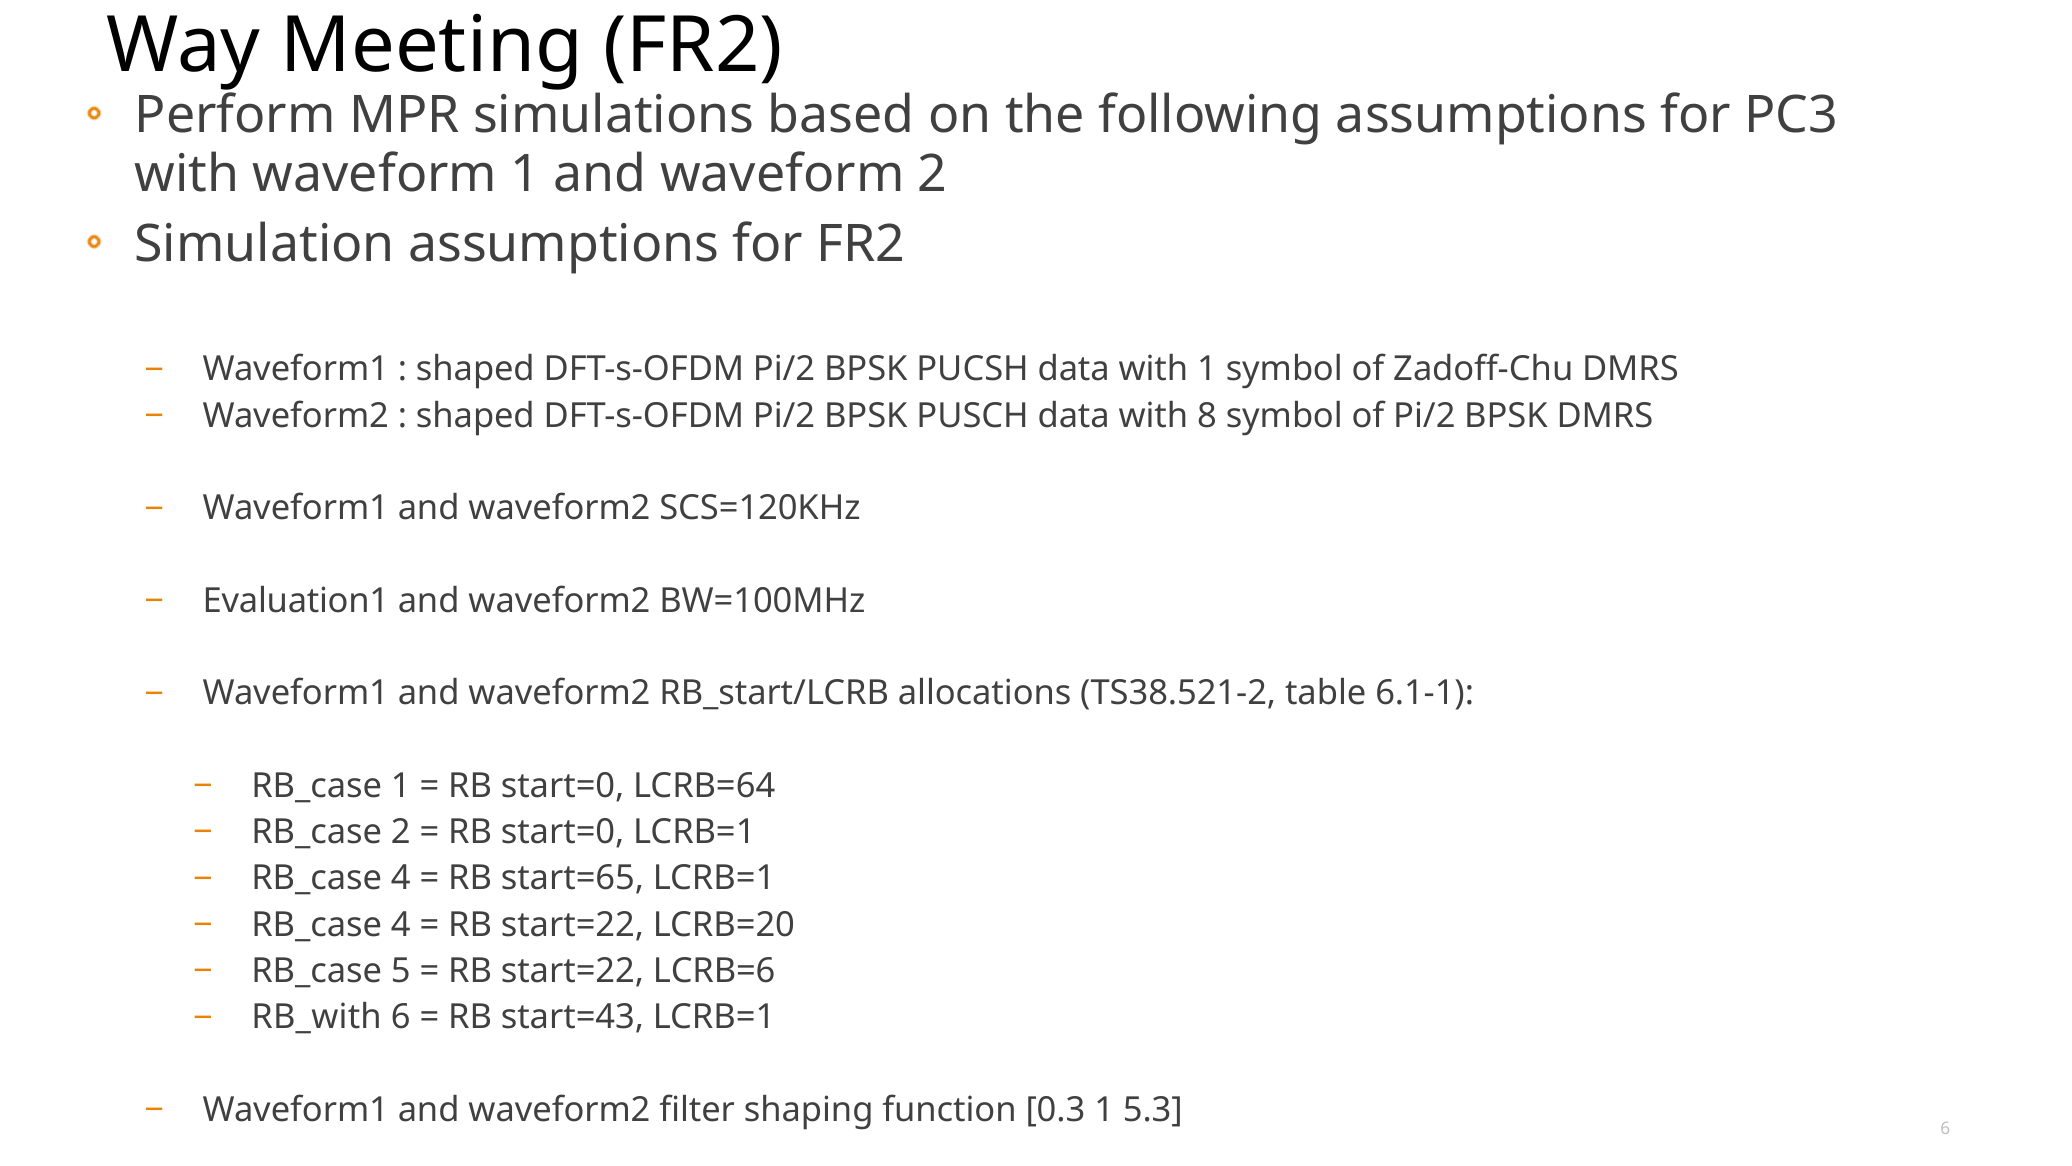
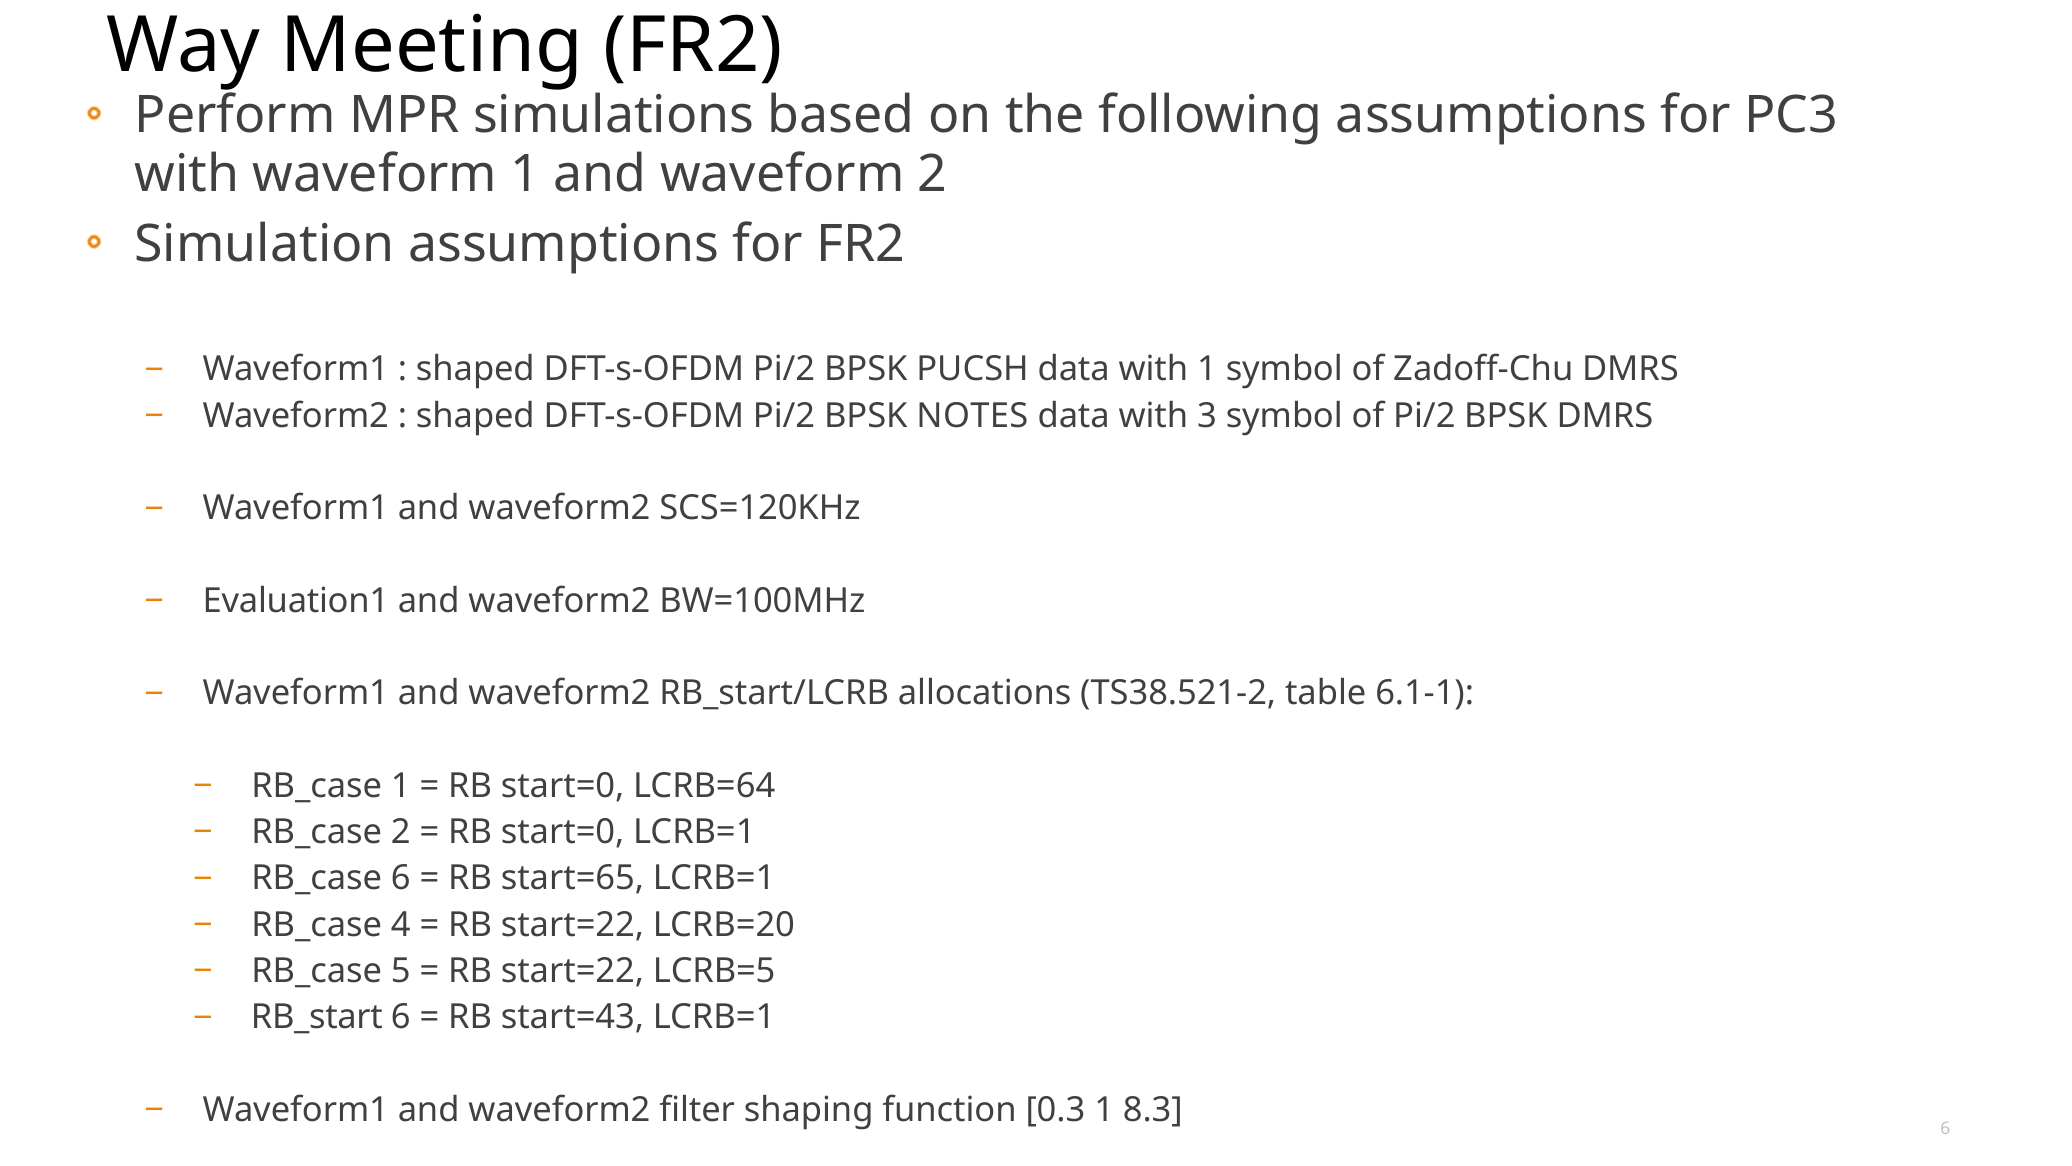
PUSCH: PUSCH -> NOTES
8: 8 -> 3
4 at (401, 878): 4 -> 6
LCRB=6: LCRB=6 -> LCRB=5
RB_with: RB_with -> RB_start
5.3: 5.3 -> 8.3
